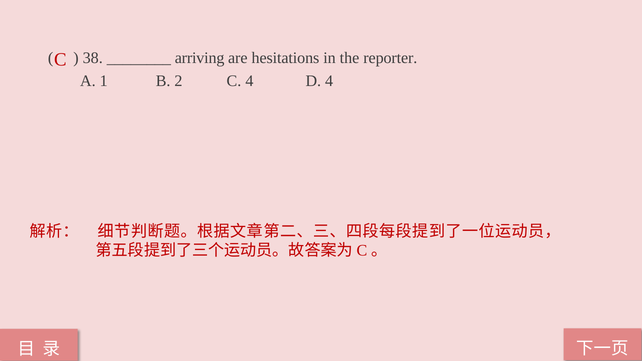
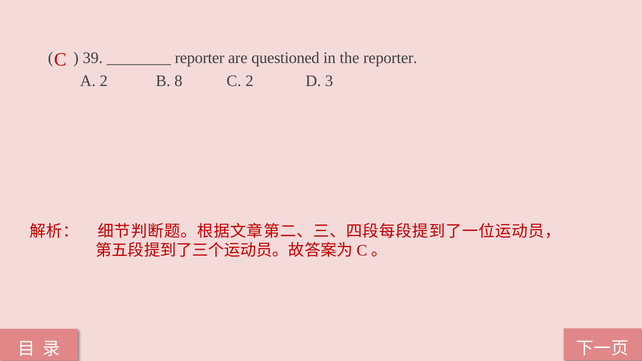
38: 38 -> 39
arriving at (200, 58): arriving -> reporter
hesitations: hesitations -> questioned
A 1: 1 -> 2
2: 2 -> 8
C 4: 4 -> 2
D 4: 4 -> 3
